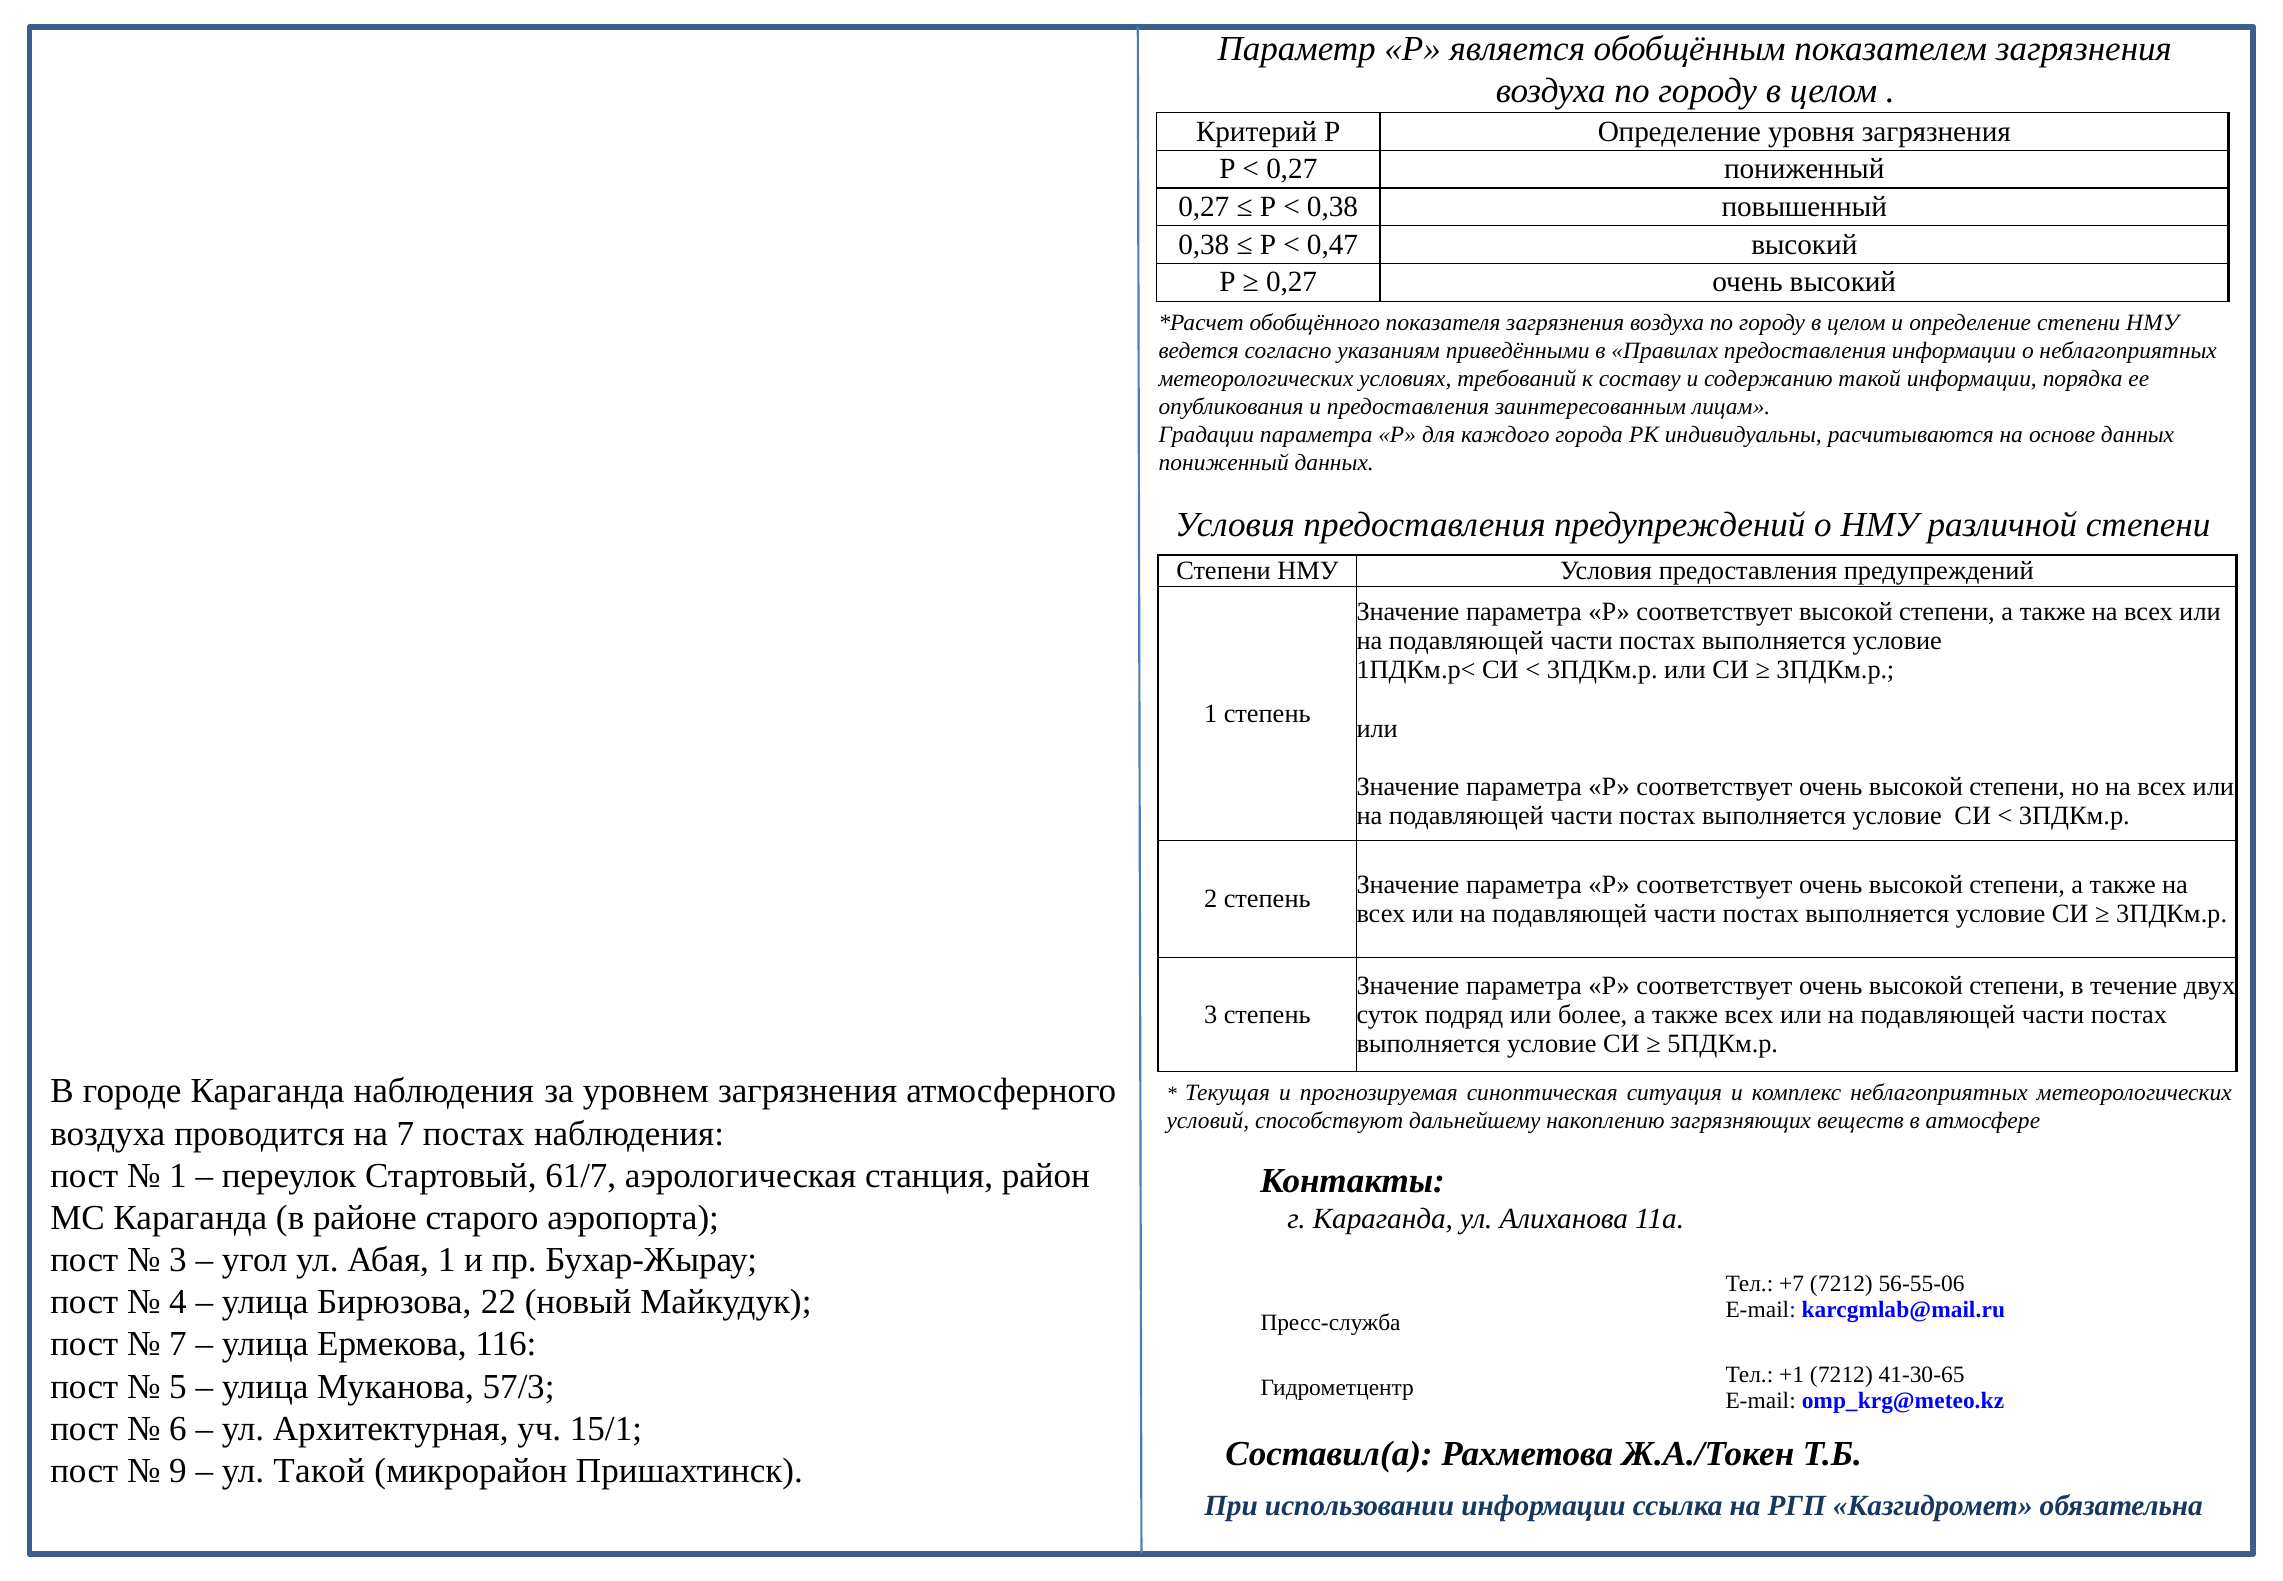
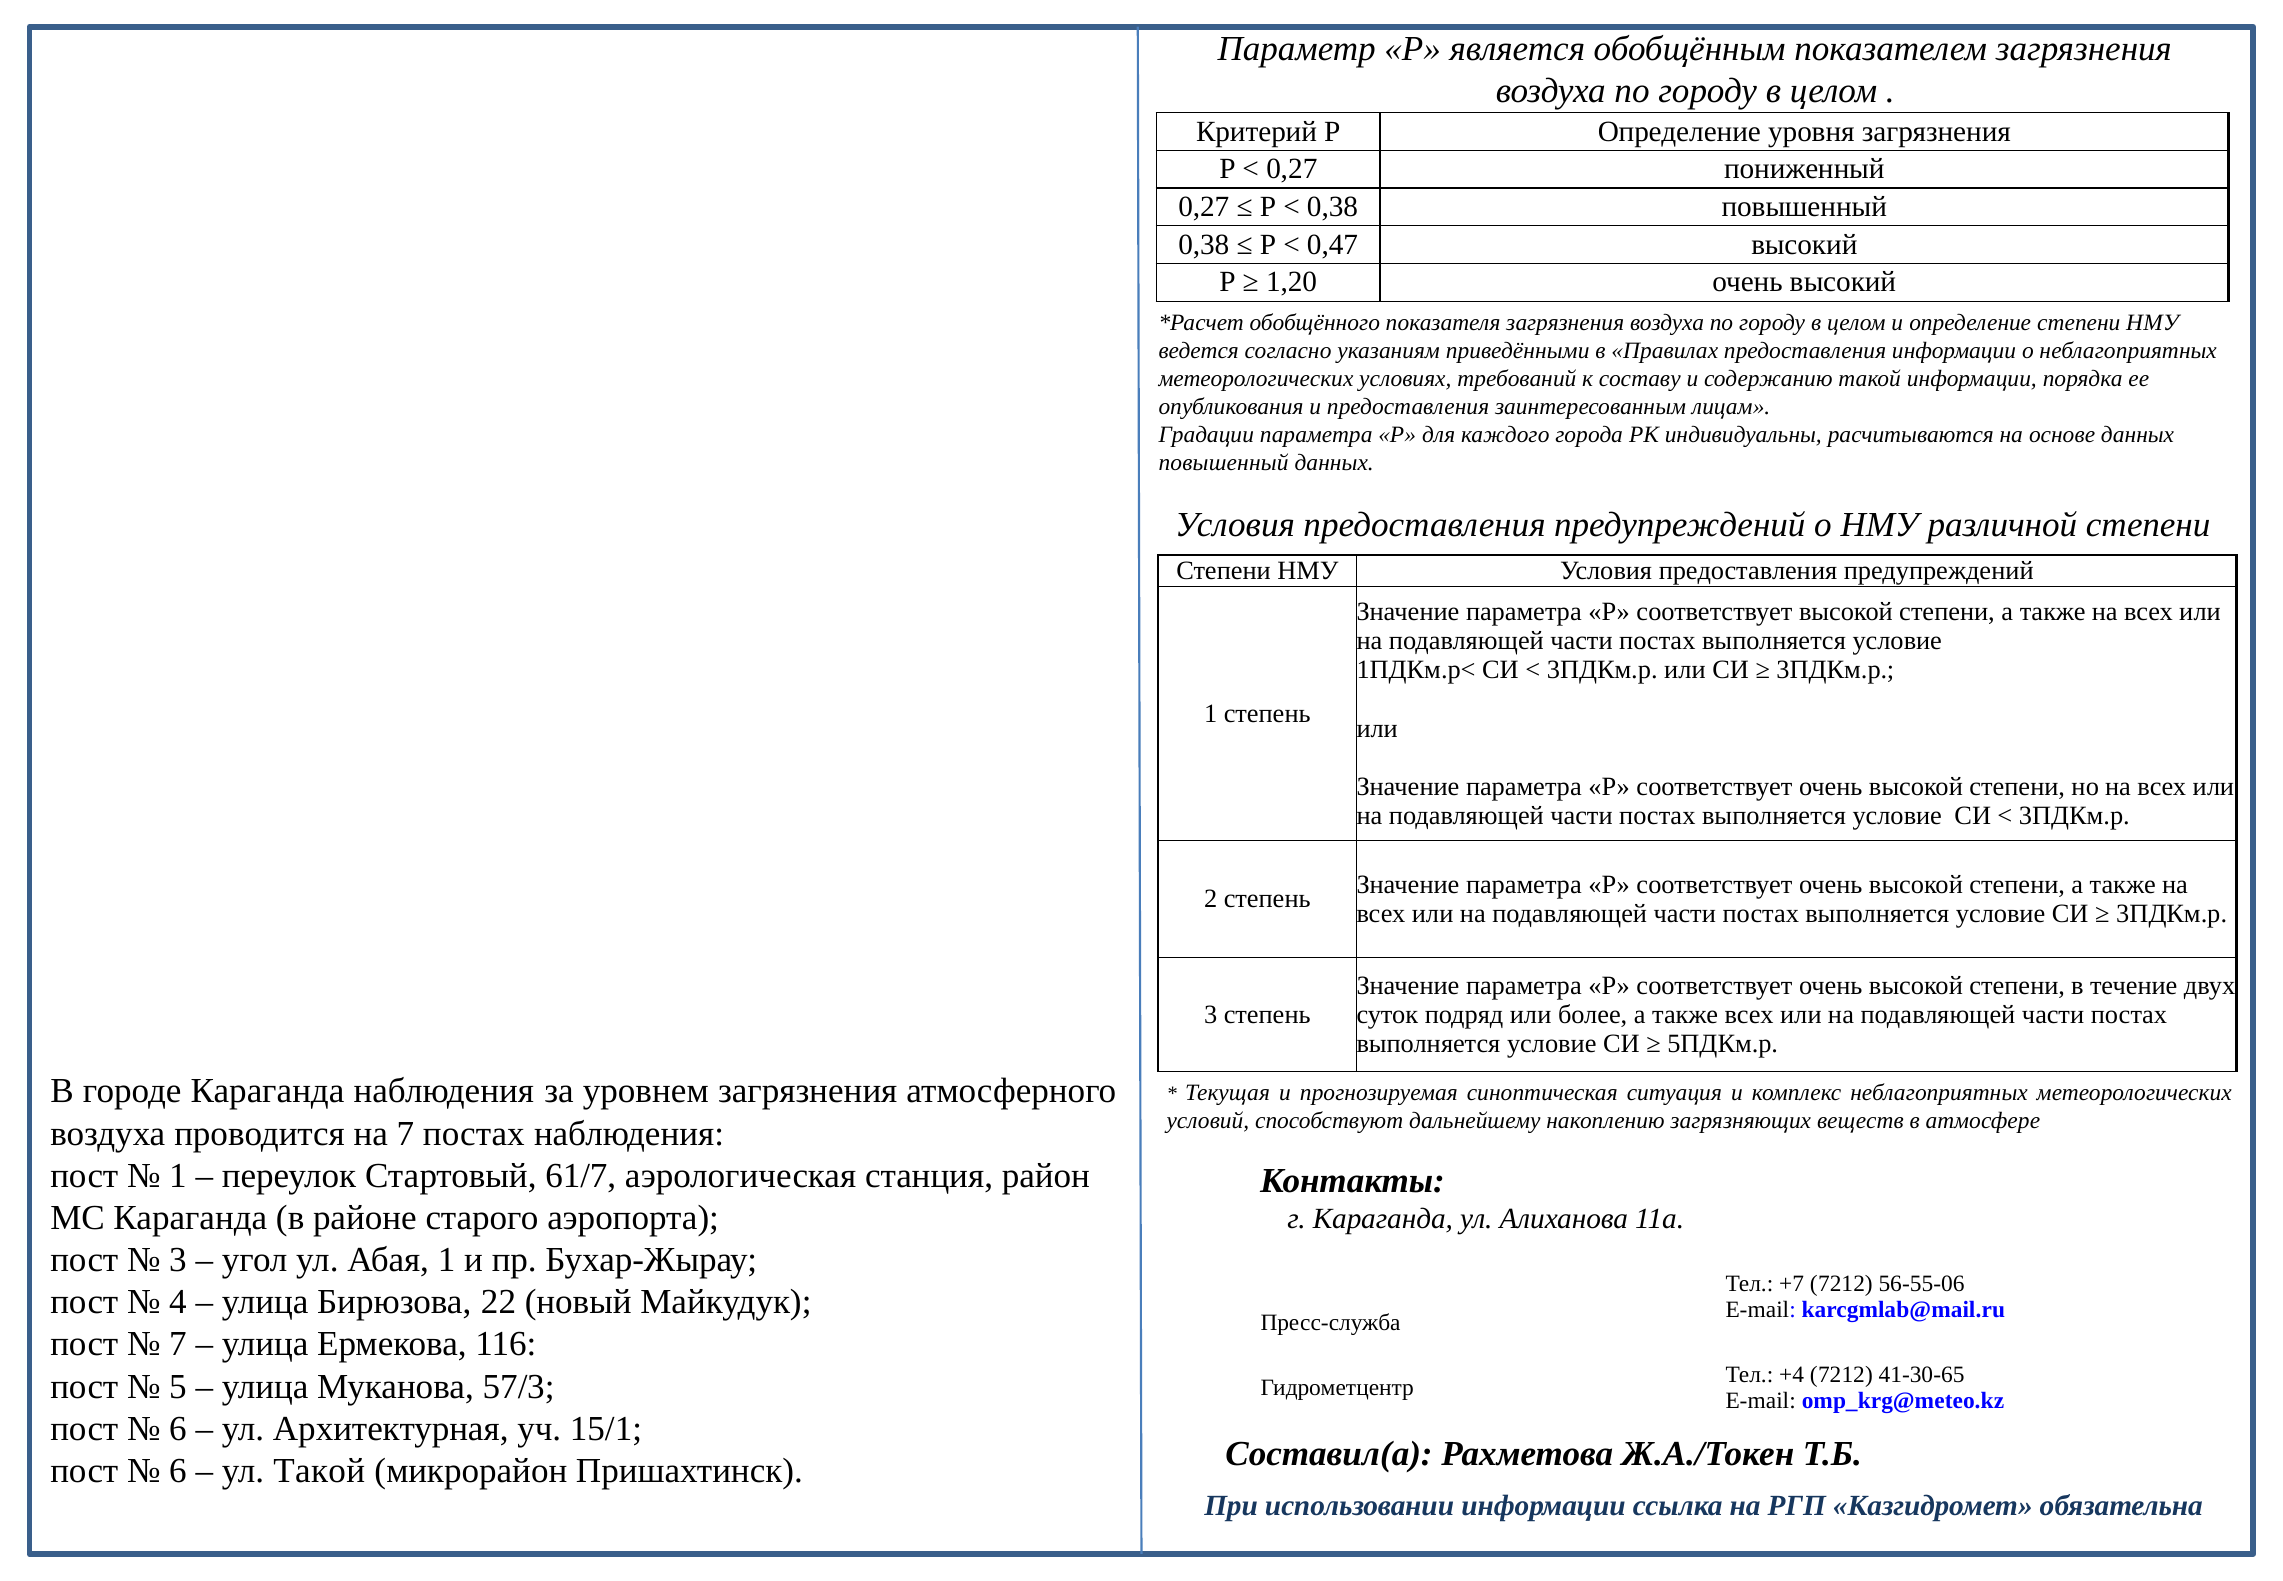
0,27 at (1292, 282): 0,27 -> 1,20
пониженный at (1224, 463): пониженный -> повышенный
+1: +1 -> +4
9 at (178, 1470): 9 -> 6
